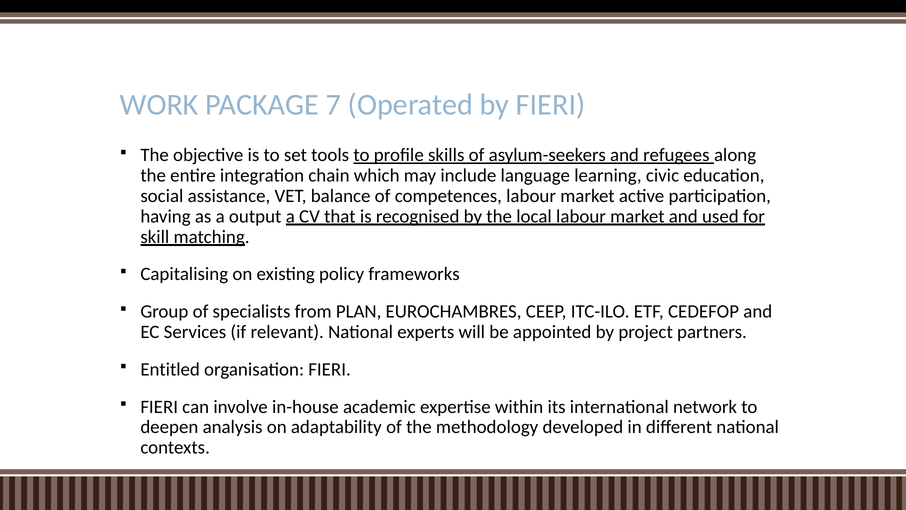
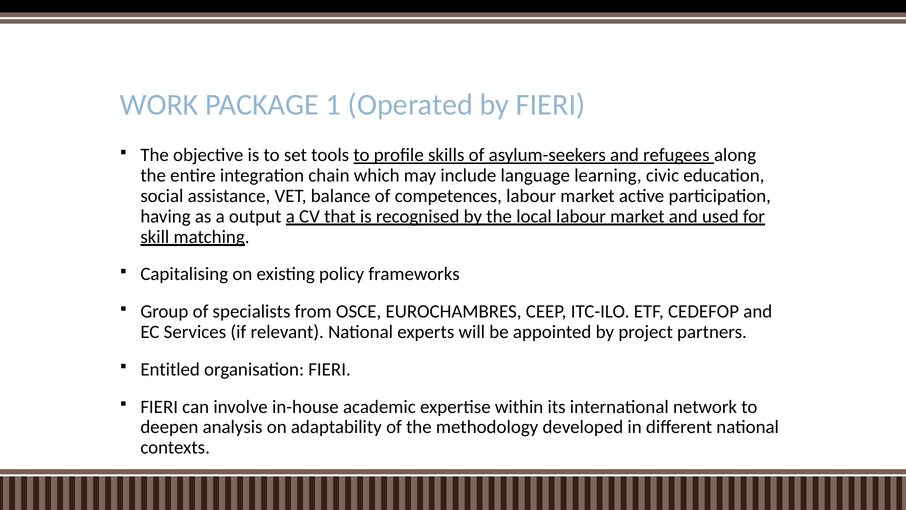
7: 7 -> 1
PLAN: PLAN -> OSCE
